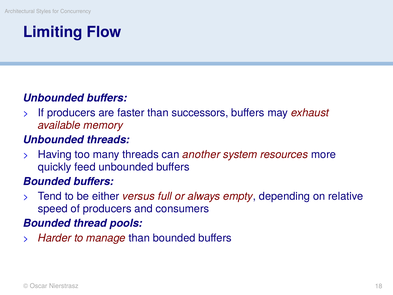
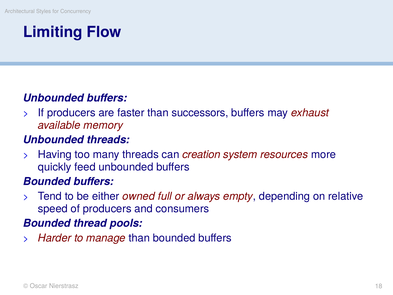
another: another -> creation
versus: versus -> owned
